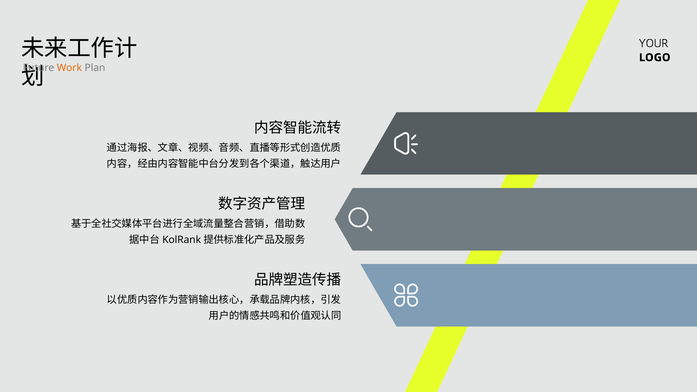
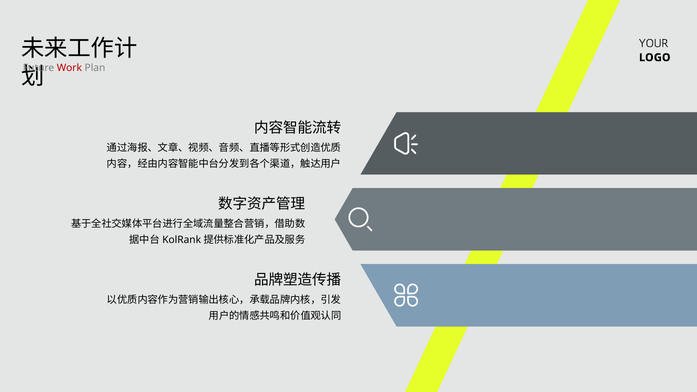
Work colour: orange -> red
